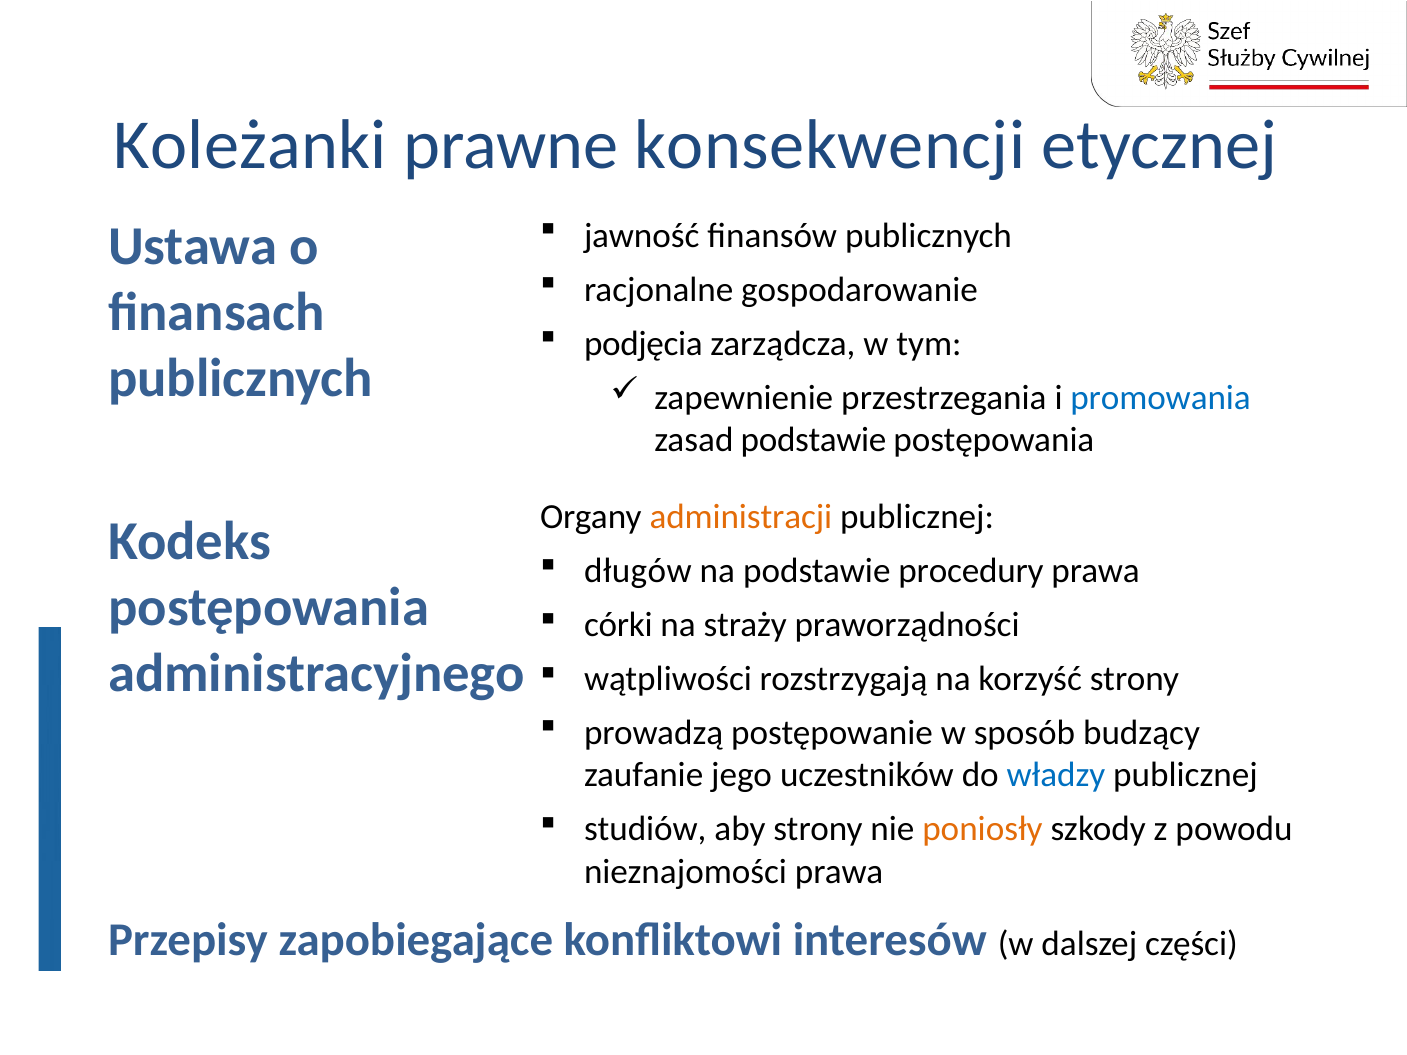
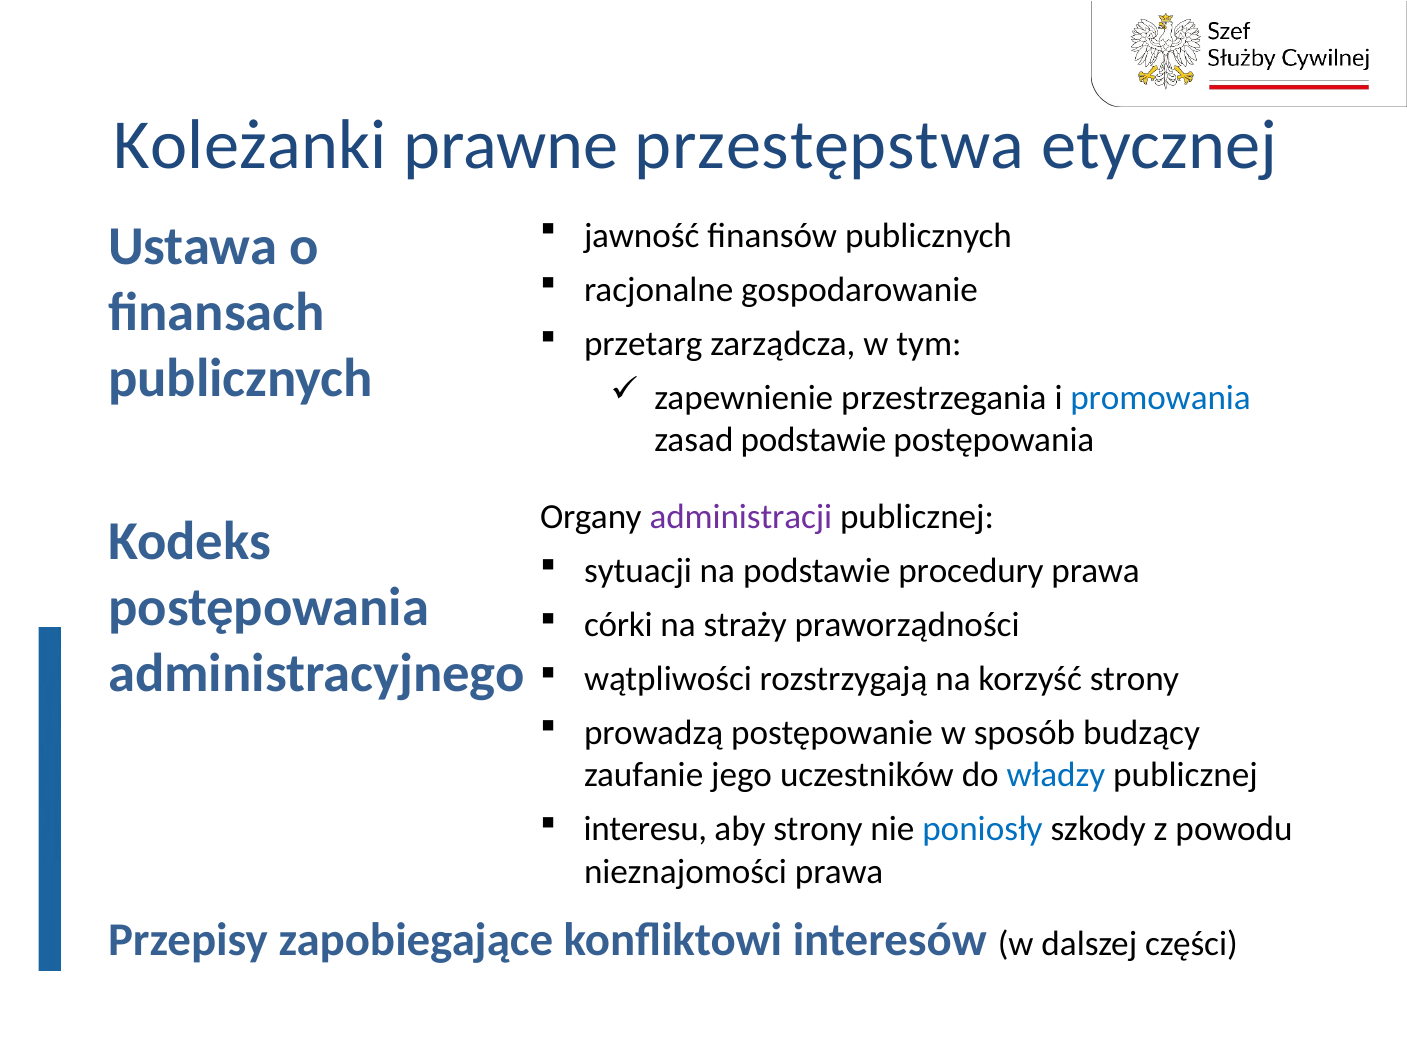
konsekwencji: konsekwencji -> przestępstwa
podjęcia: podjęcia -> przetarg
administracji colour: orange -> purple
długów: długów -> sytuacji
studiów: studiów -> interesu
poniosły colour: orange -> blue
